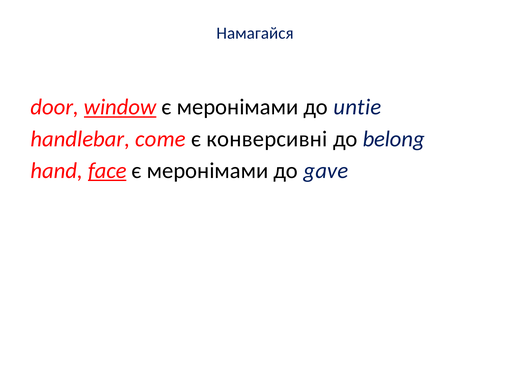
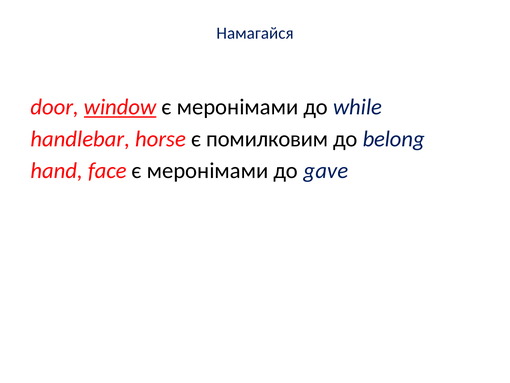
untie: untie -> while
come: come -> horse
конверсивні: конверсивні -> помилковим
face underline: present -> none
